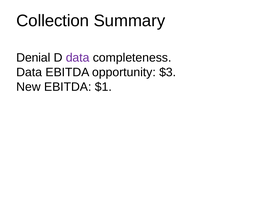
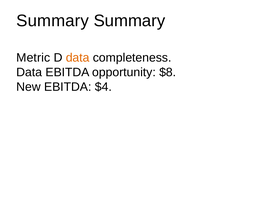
Collection at (53, 21): Collection -> Summary
Denial: Denial -> Metric
data at (78, 57) colour: purple -> orange
$3: $3 -> $8
$1: $1 -> $4
